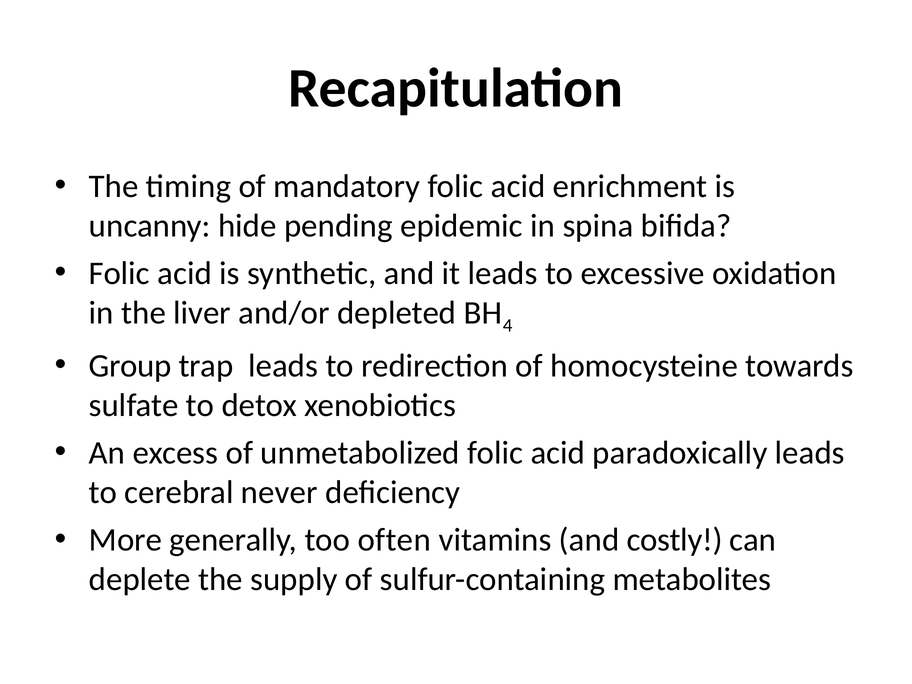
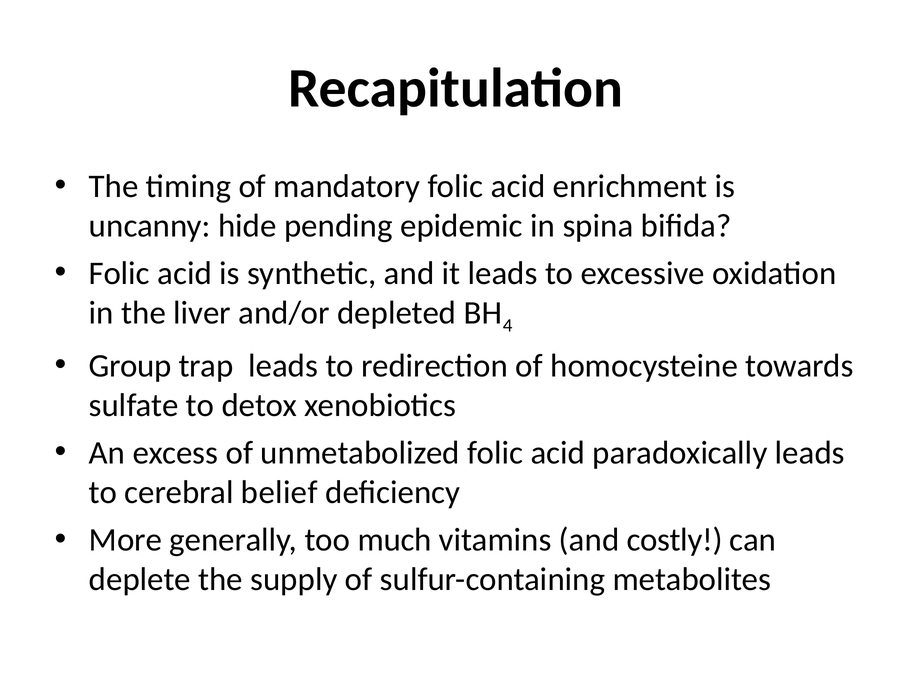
never: never -> belief
often: often -> much
